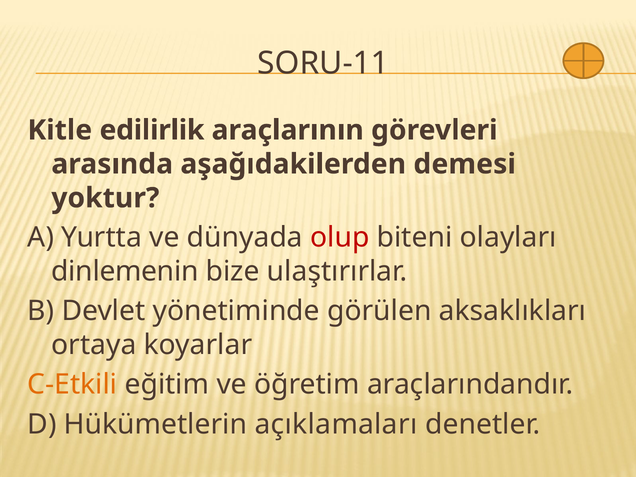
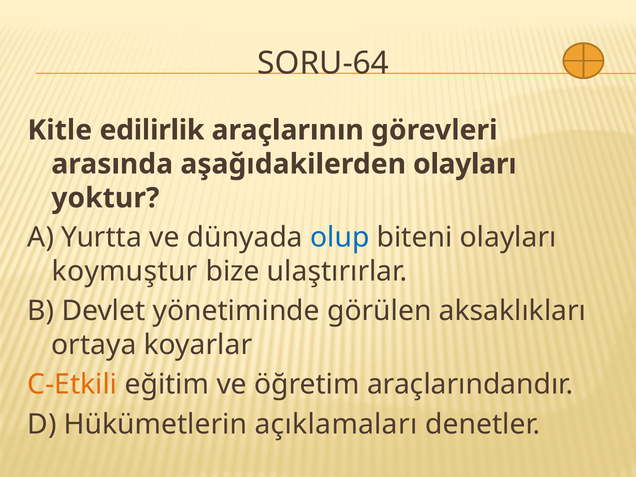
SORU-11: SORU-11 -> SORU-64
aşağıdakilerden demesi: demesi -> olayları
olup colour: red -> blue
dinlemenin: dinlemenin -> koymuştur
